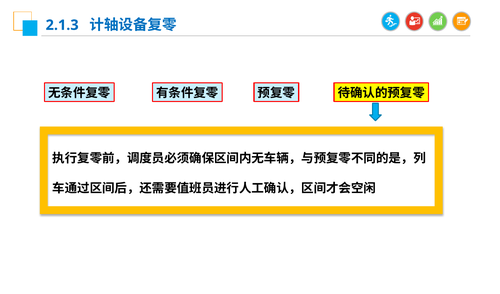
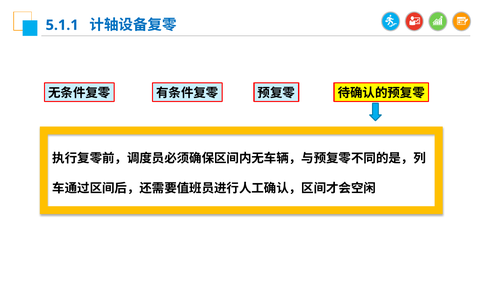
2.1.3: 2.1.3 -> 5.1.1
